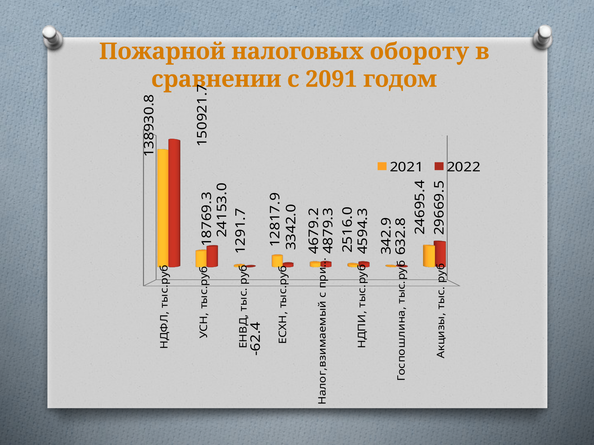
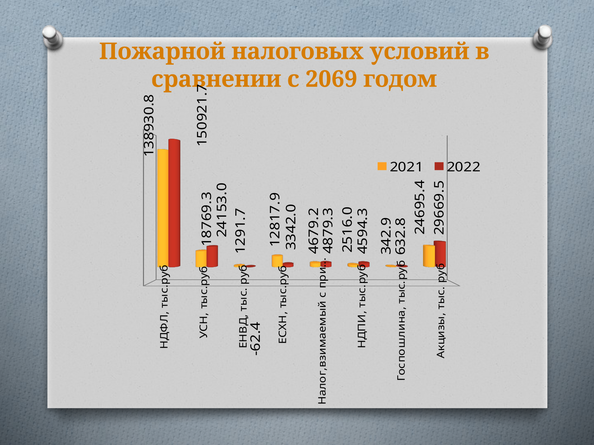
обороту: обороту -> условий
2091: 2091 -> 2069
